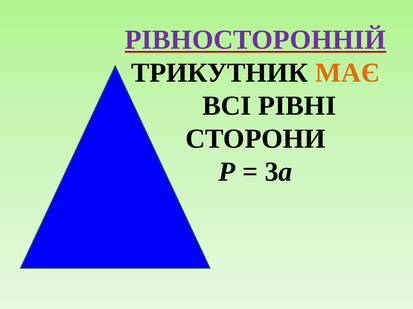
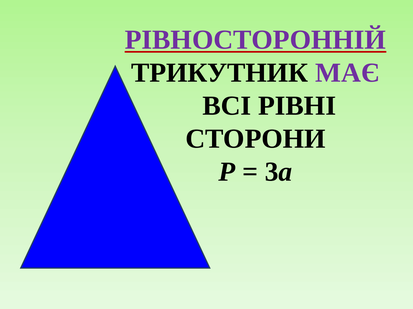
МАЄ colour: orange -> purple
